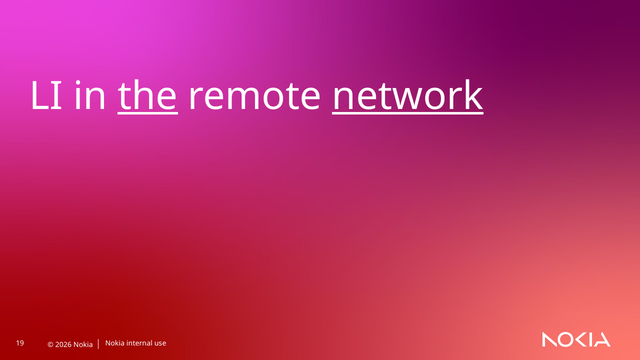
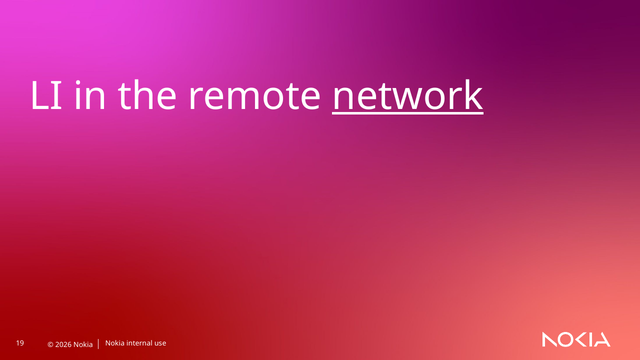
the underline: present -> none
